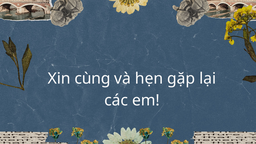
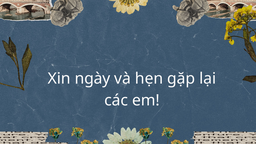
cùng: cùng -> ngày
